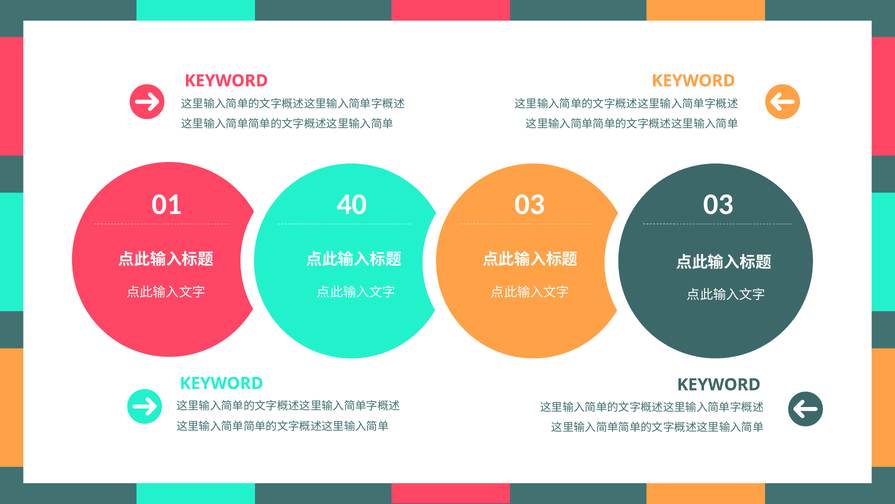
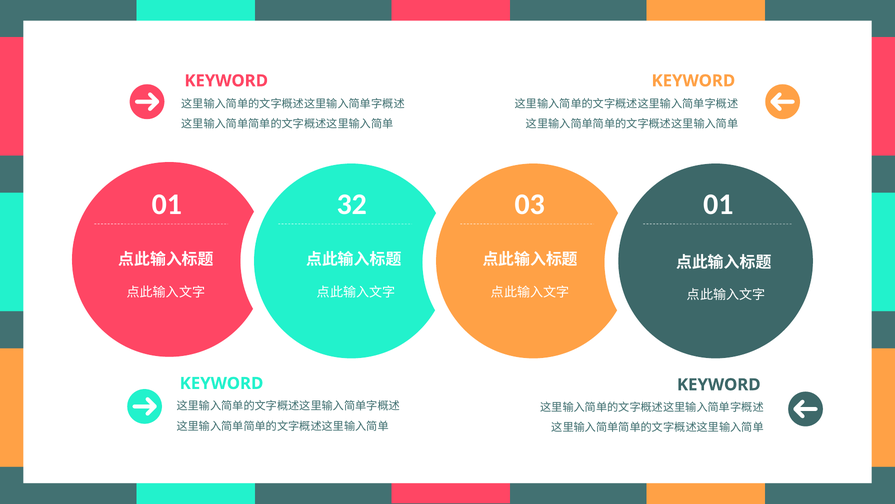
40: 40 -> 32
03 03: 03 -> 01
